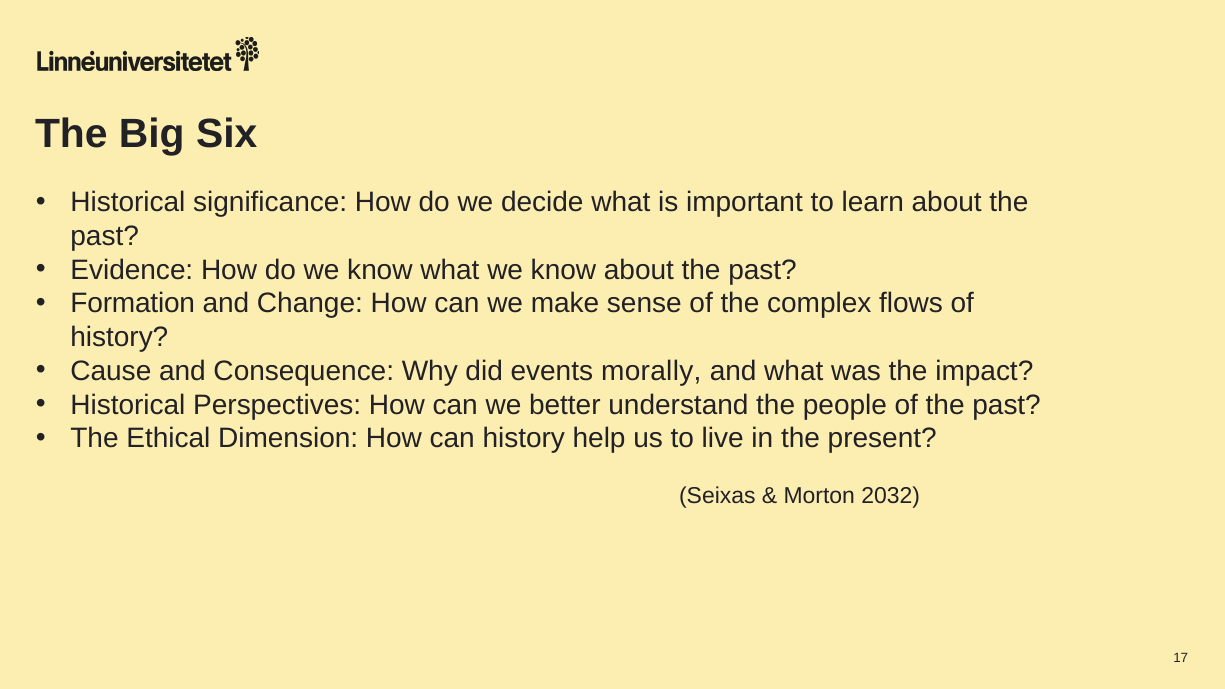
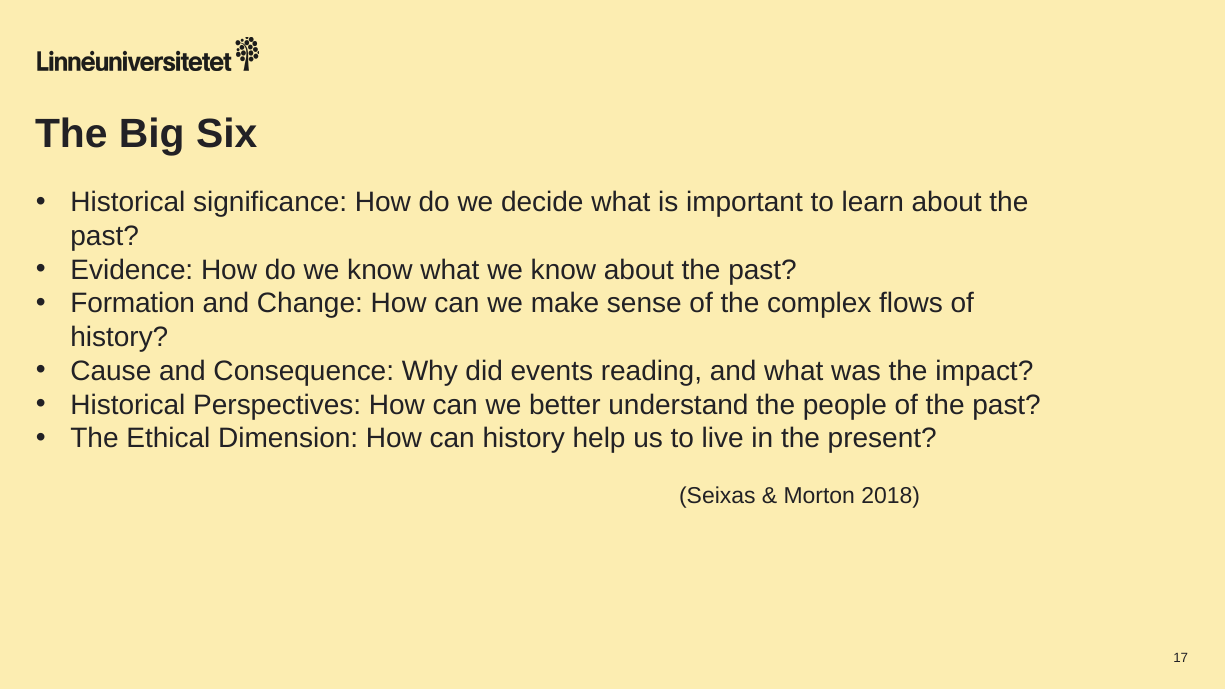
morally: morally -> reading
2032: 2032 -> 2018
